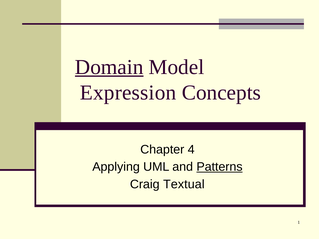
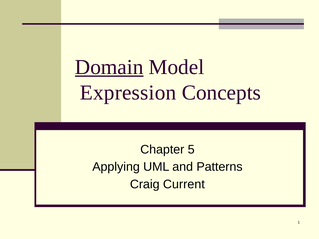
4: 4 -> 5
Patterns underline: present -> none
Textual: Textual -> Current
